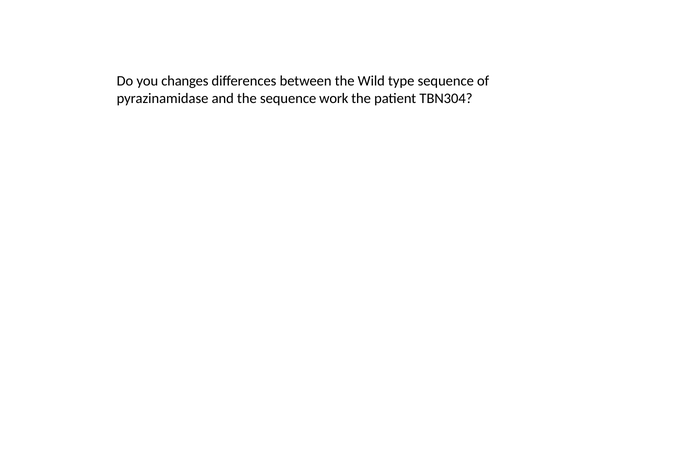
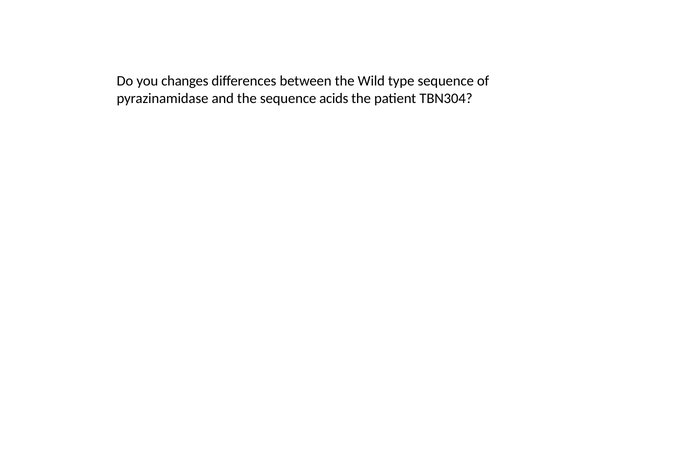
work: work -> acids
